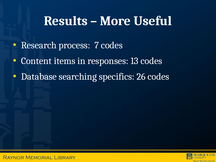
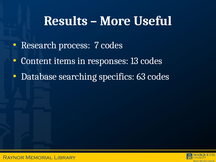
26: 26 -> 63
